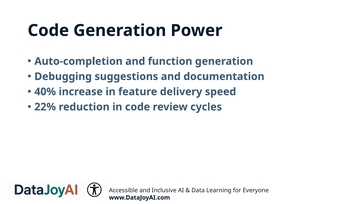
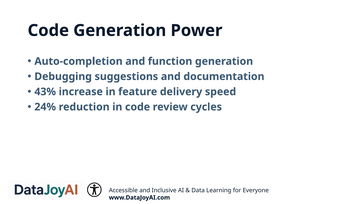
40%: 40% -> 43%
22%: 22% -> 24%
